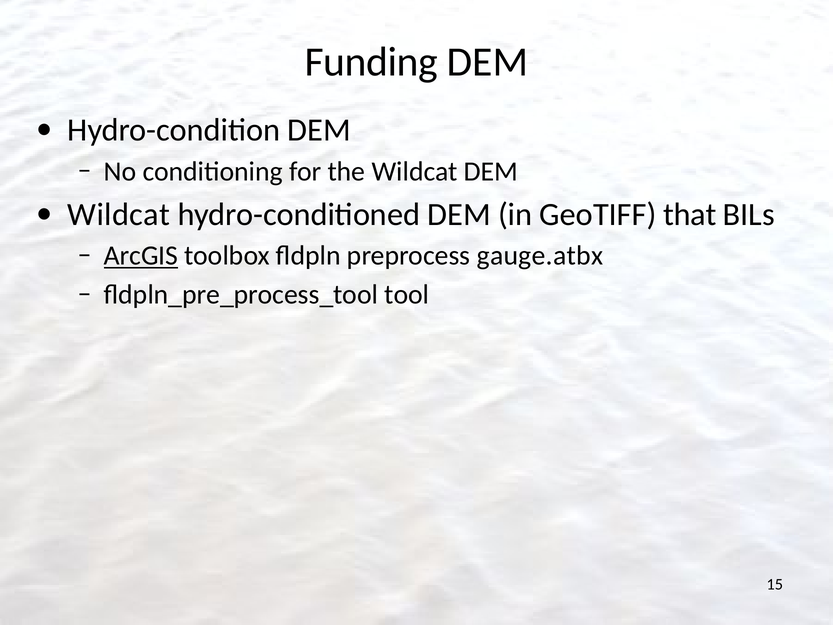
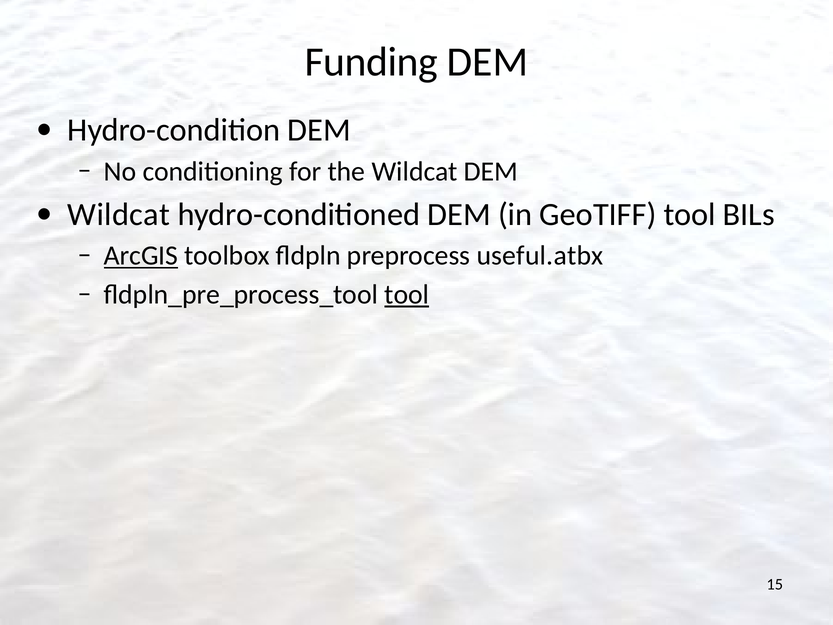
GeoTIFF that: that -> tool
gauge.atbx: gauge.atbx -> useful.atbx
tool at (407, 294) underline: none -> present
